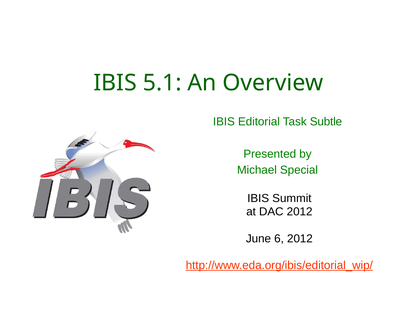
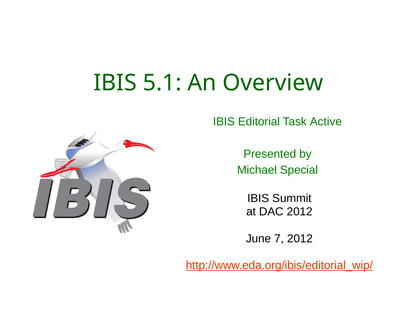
Subtle: Subtle -> Active
6: 6 -> 7
